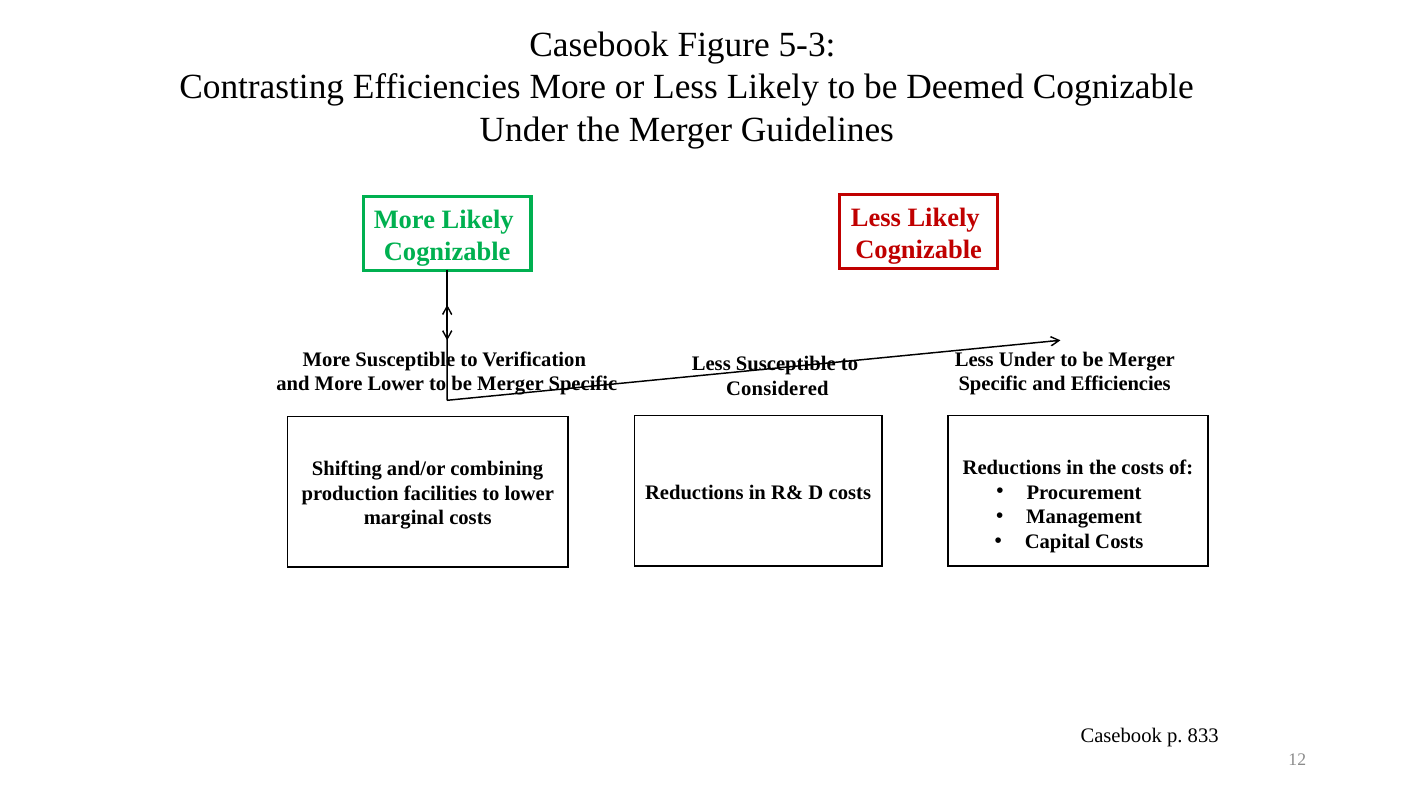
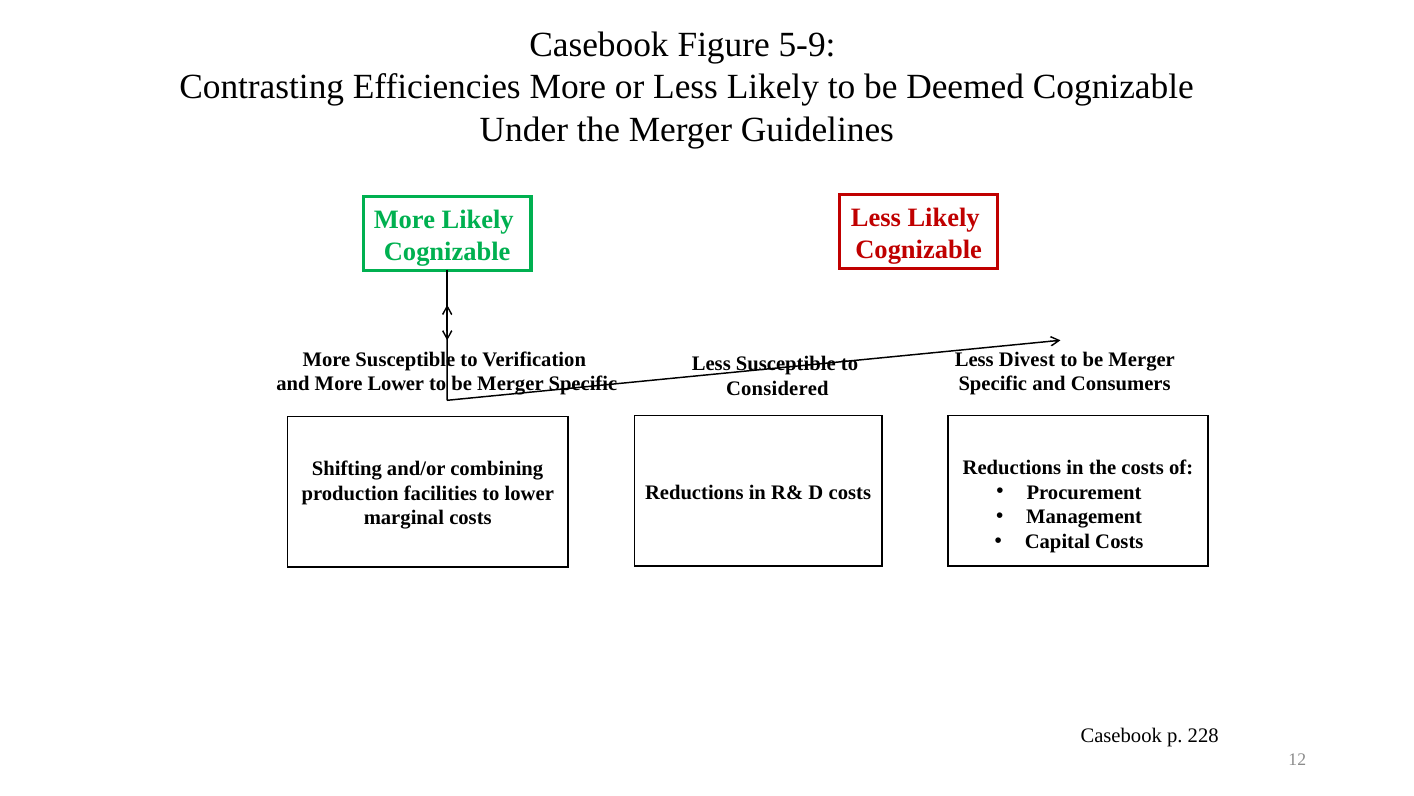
5-3: 5-3 -> 5-9
Less Under: Under -> Divest
and Efficiencies: Efficiencies -> Consumers
833: 833 -> 228
